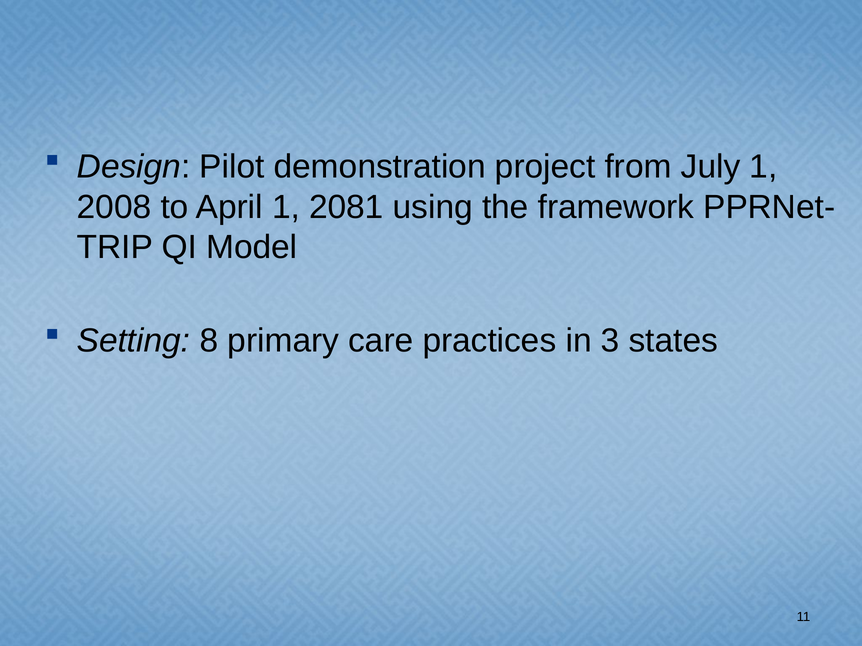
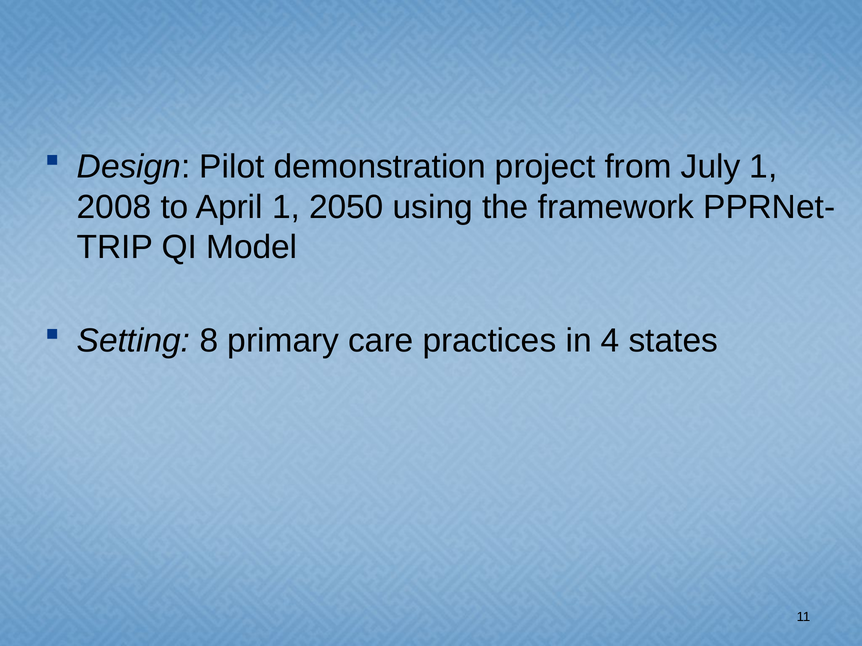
2081: 2081 -> 2050
3: 3 -> 4
